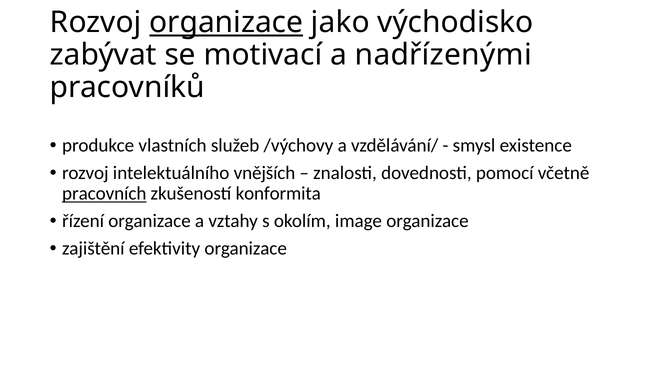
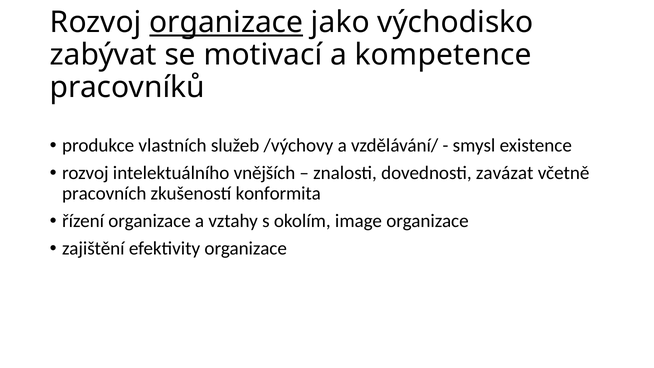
nadřízenými: nadřízenými -> kompetence
pomocí: pomocí -> zavázat
pracovních underline: present -> none
